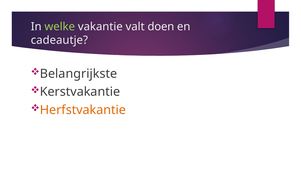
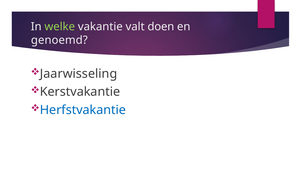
cadeautje: cadeautje -> genoemd
Belangrijkste: Belangrijkste -> Jaarwisseling
Herfstvakantie colour: orange -> blue
